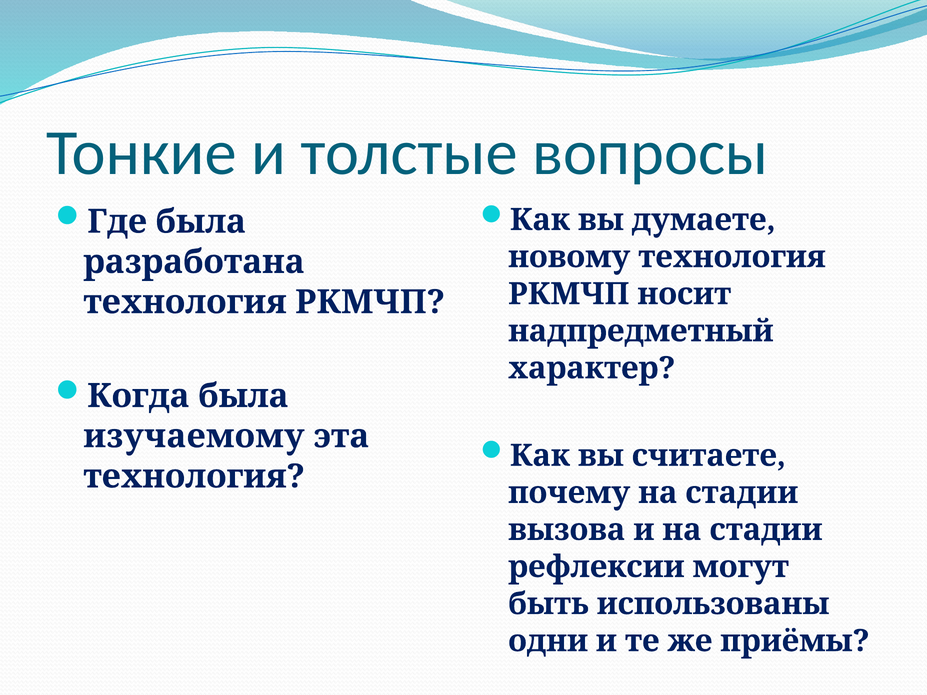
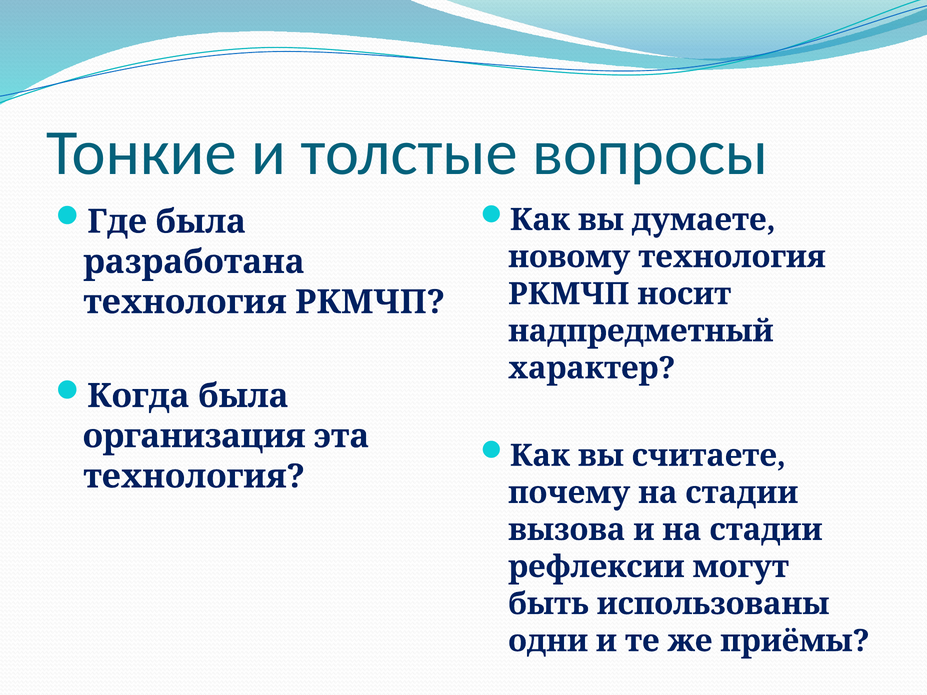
изучаемому: изучаемому -> организация
